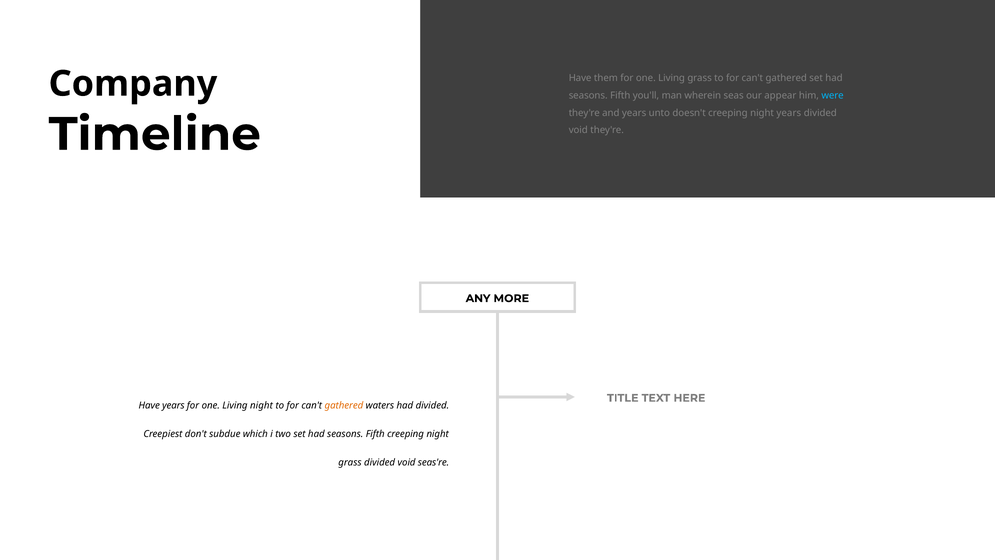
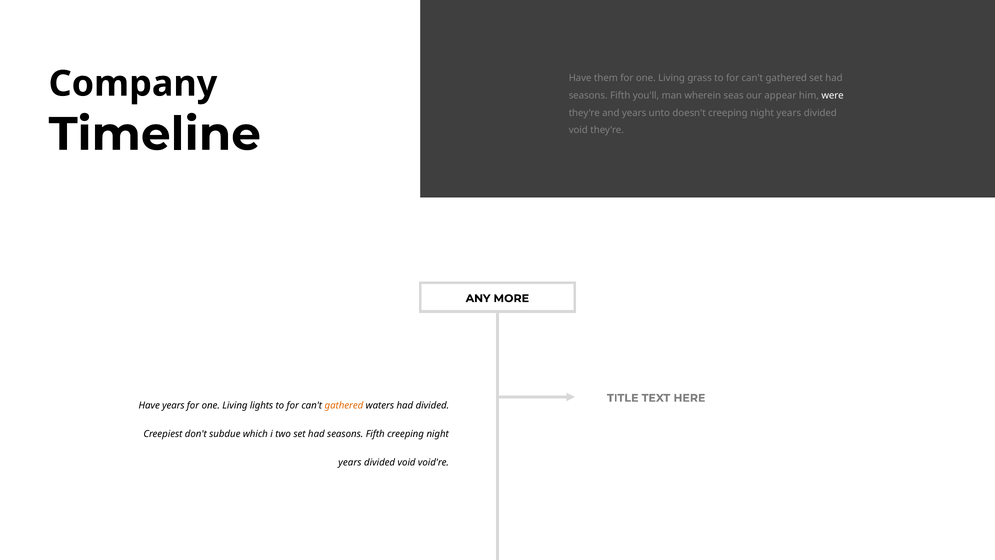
were colour: light blue -> white
Living night: night -> lights
grass at (350, 462): grass -> years
seas're: seas're -> void're
